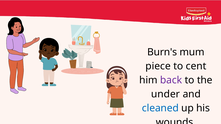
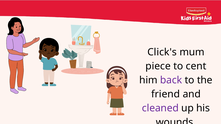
Burn's: Burn's -> Click's
under: under -> friend
cleaned colour: blue -> purple
